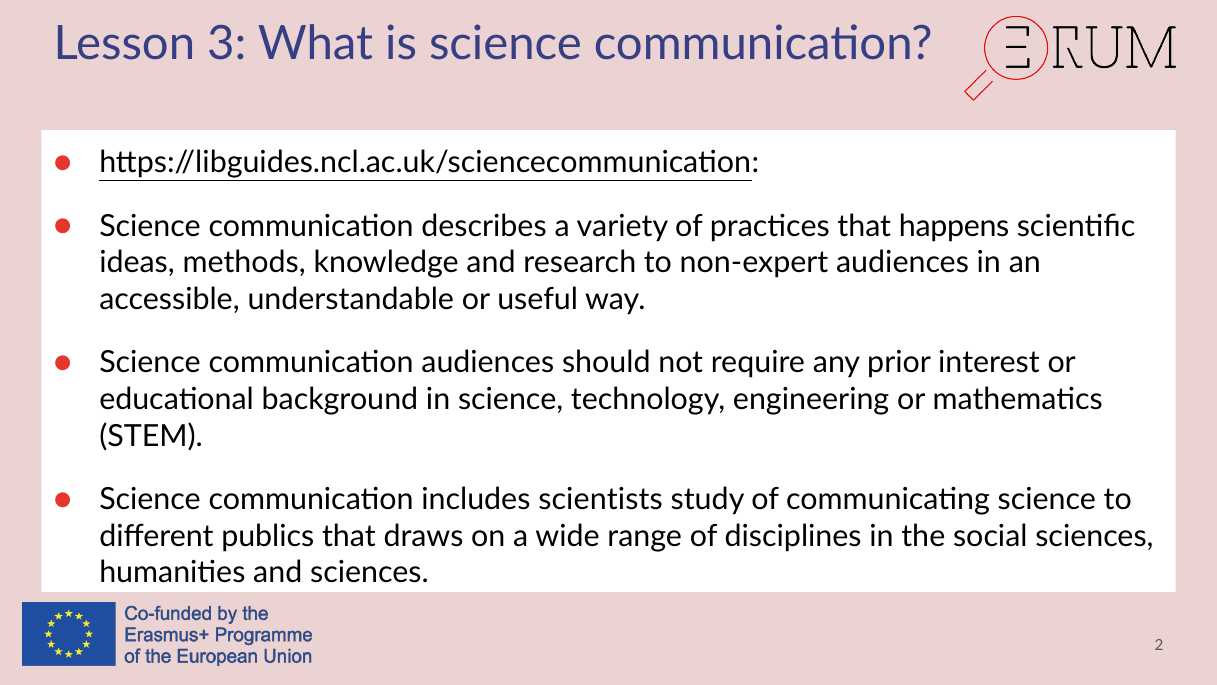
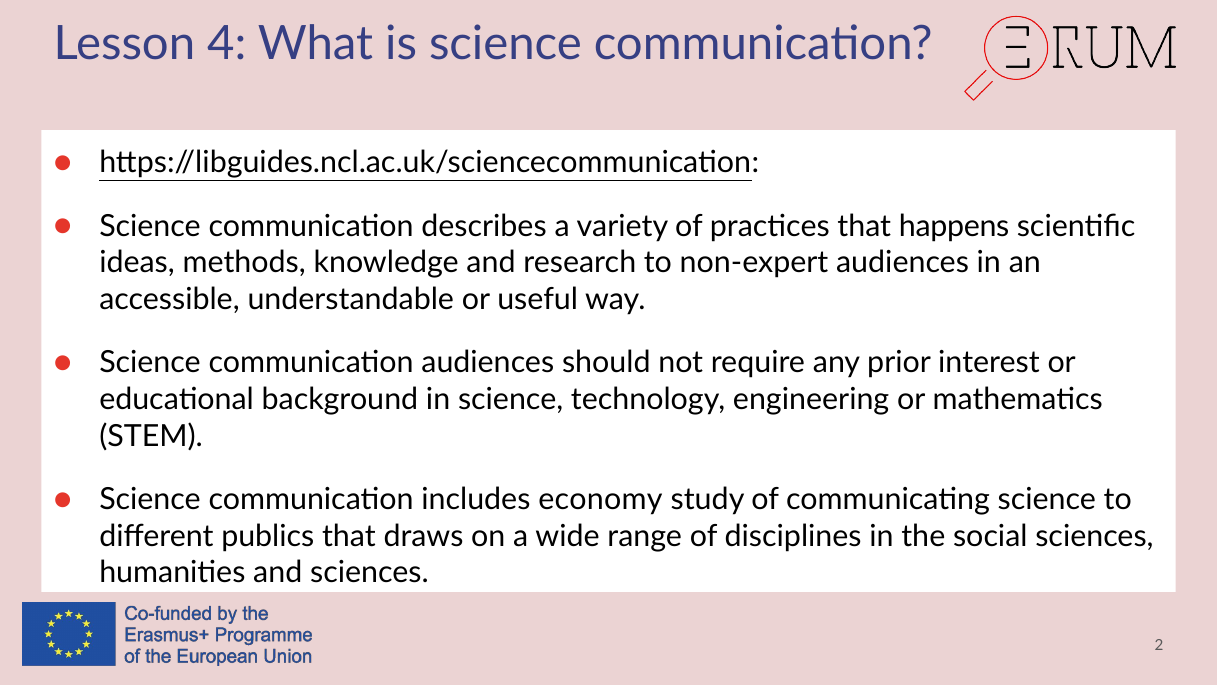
3: 3 -> 4
scientists: scientists -> economy
